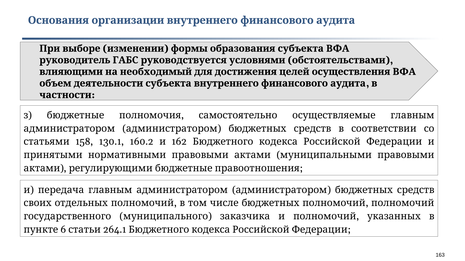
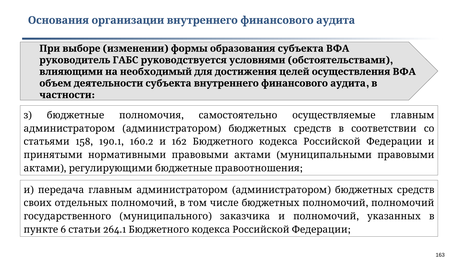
130.1: 130.1 -> 190.1
